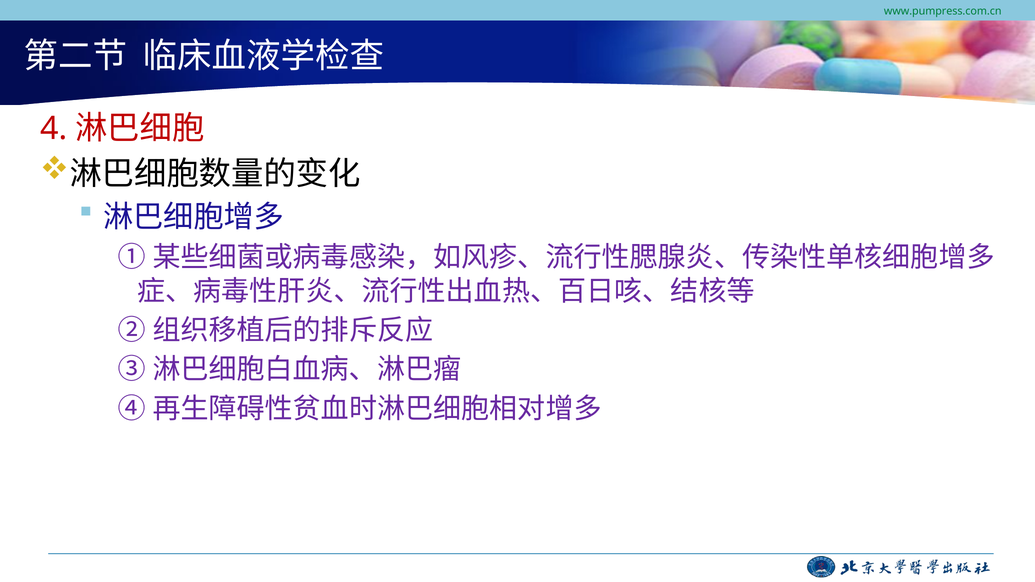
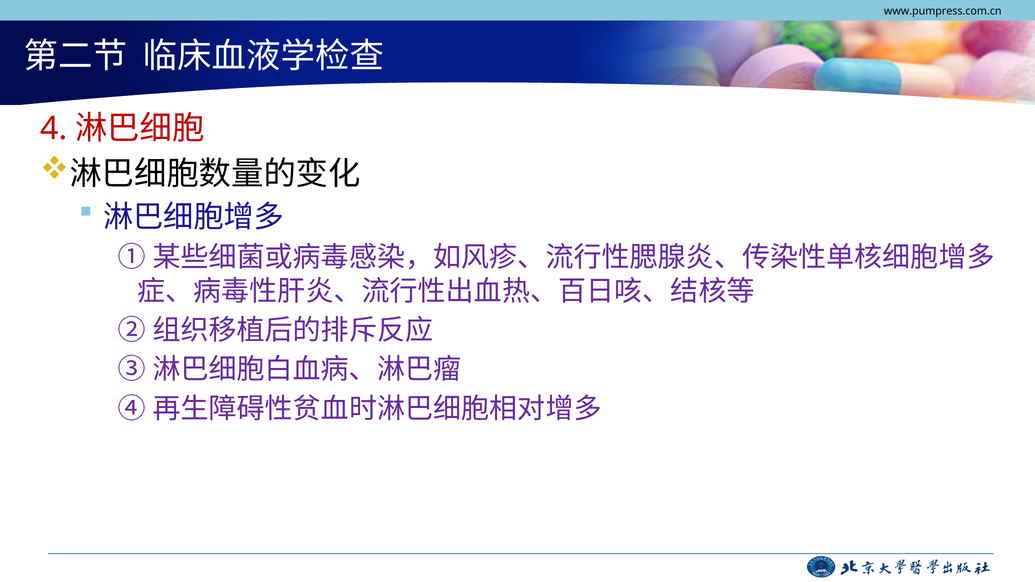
www.pumpress.com.cn colour: green -> black
